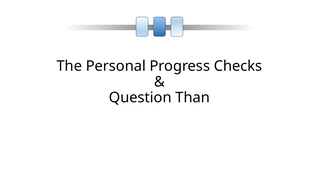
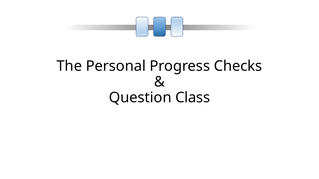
Than: Than -> Class
